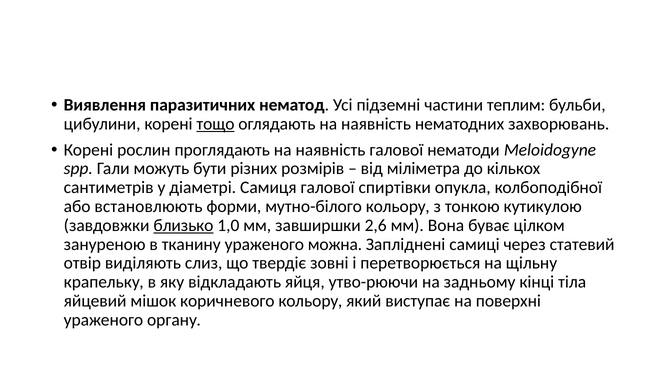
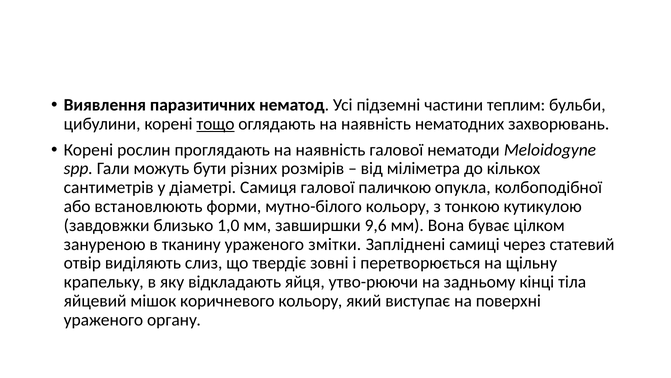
спиртівки: спиртівки -> паличкою
близько underline: present -> none
2,6: 2,6 -> 9,6
можна: можна -> змітки
